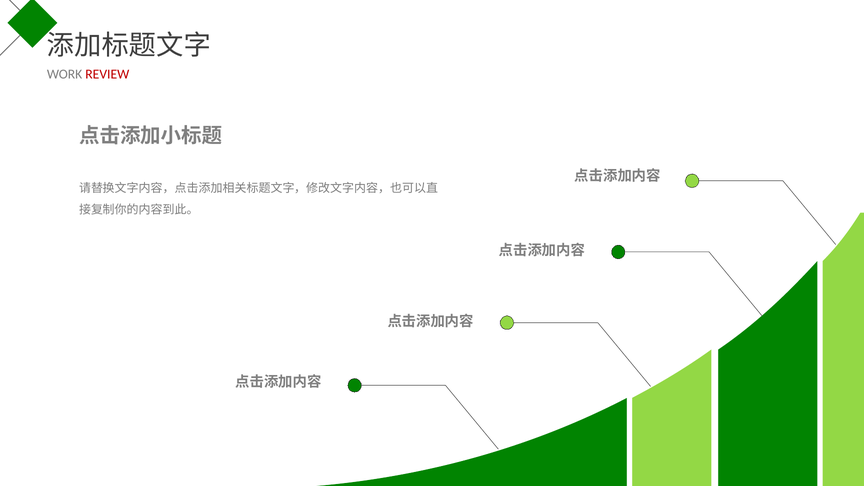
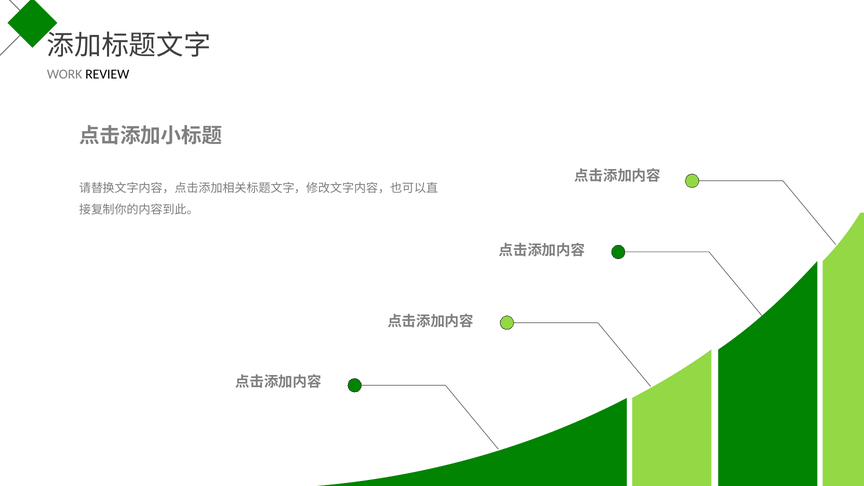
REVIEW colour: red -> black
